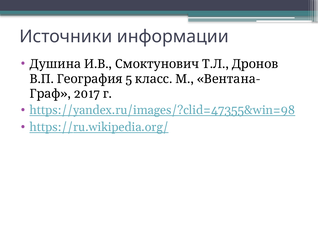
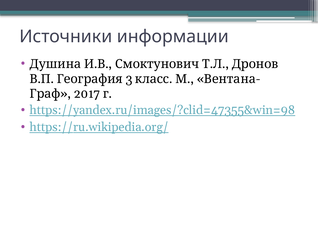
5: 5 -> 3
